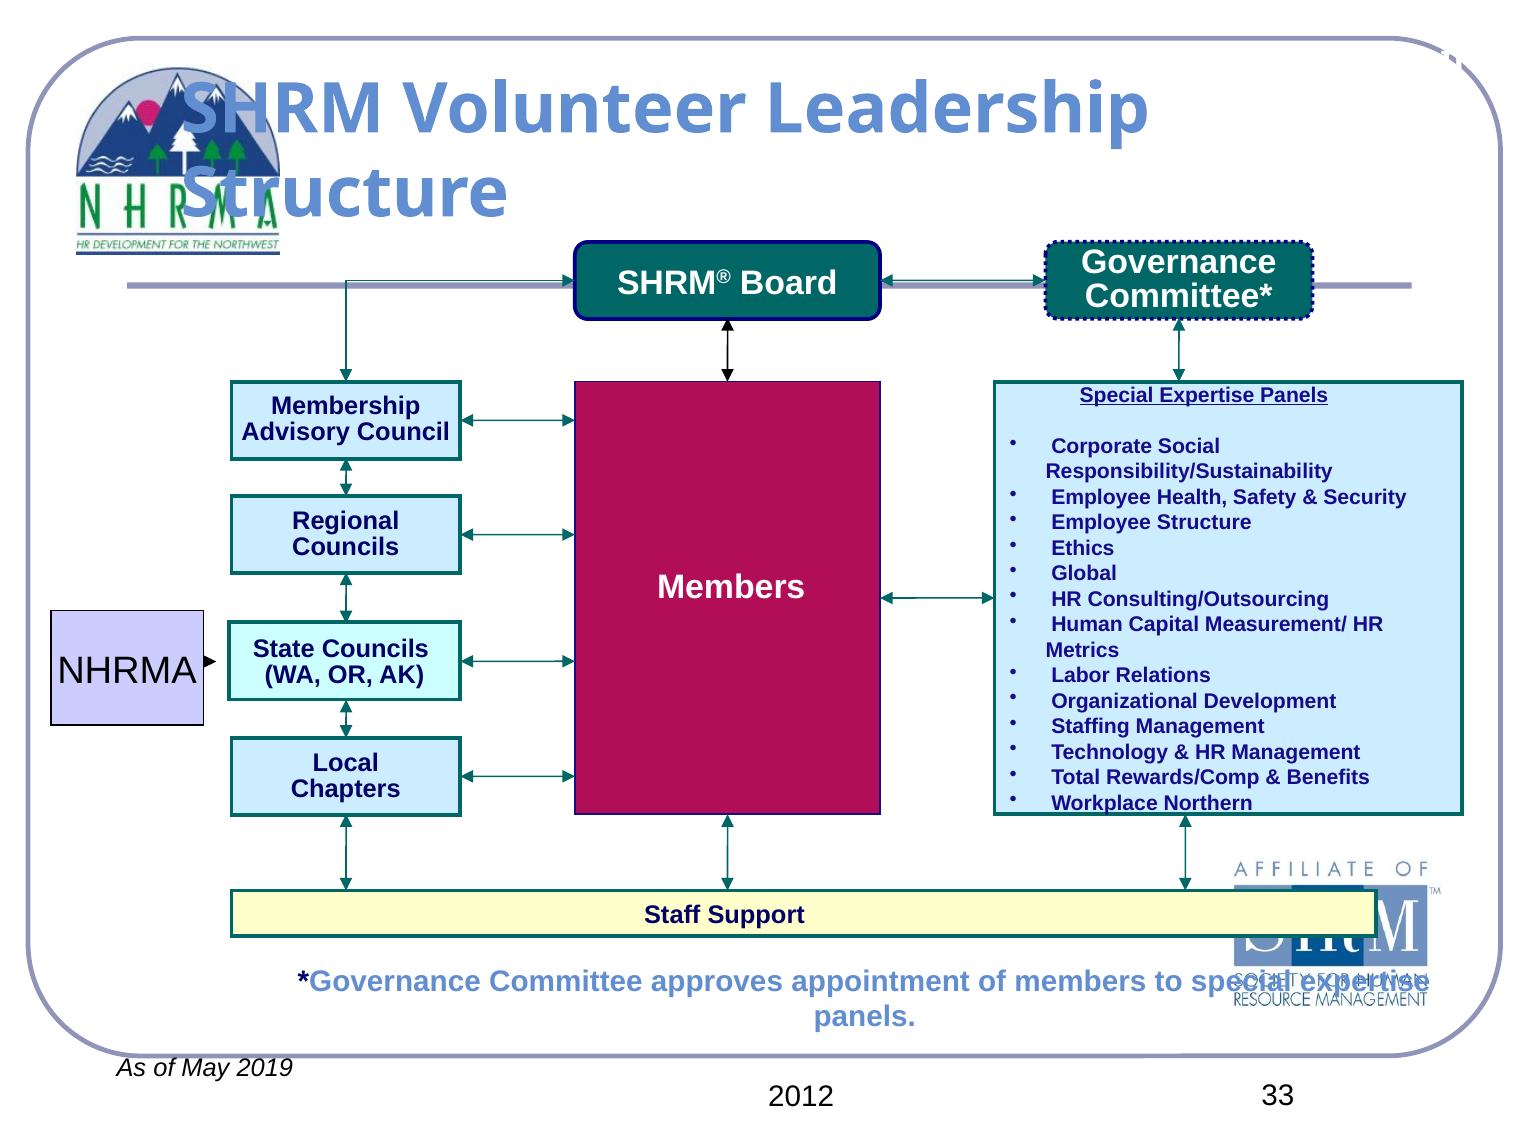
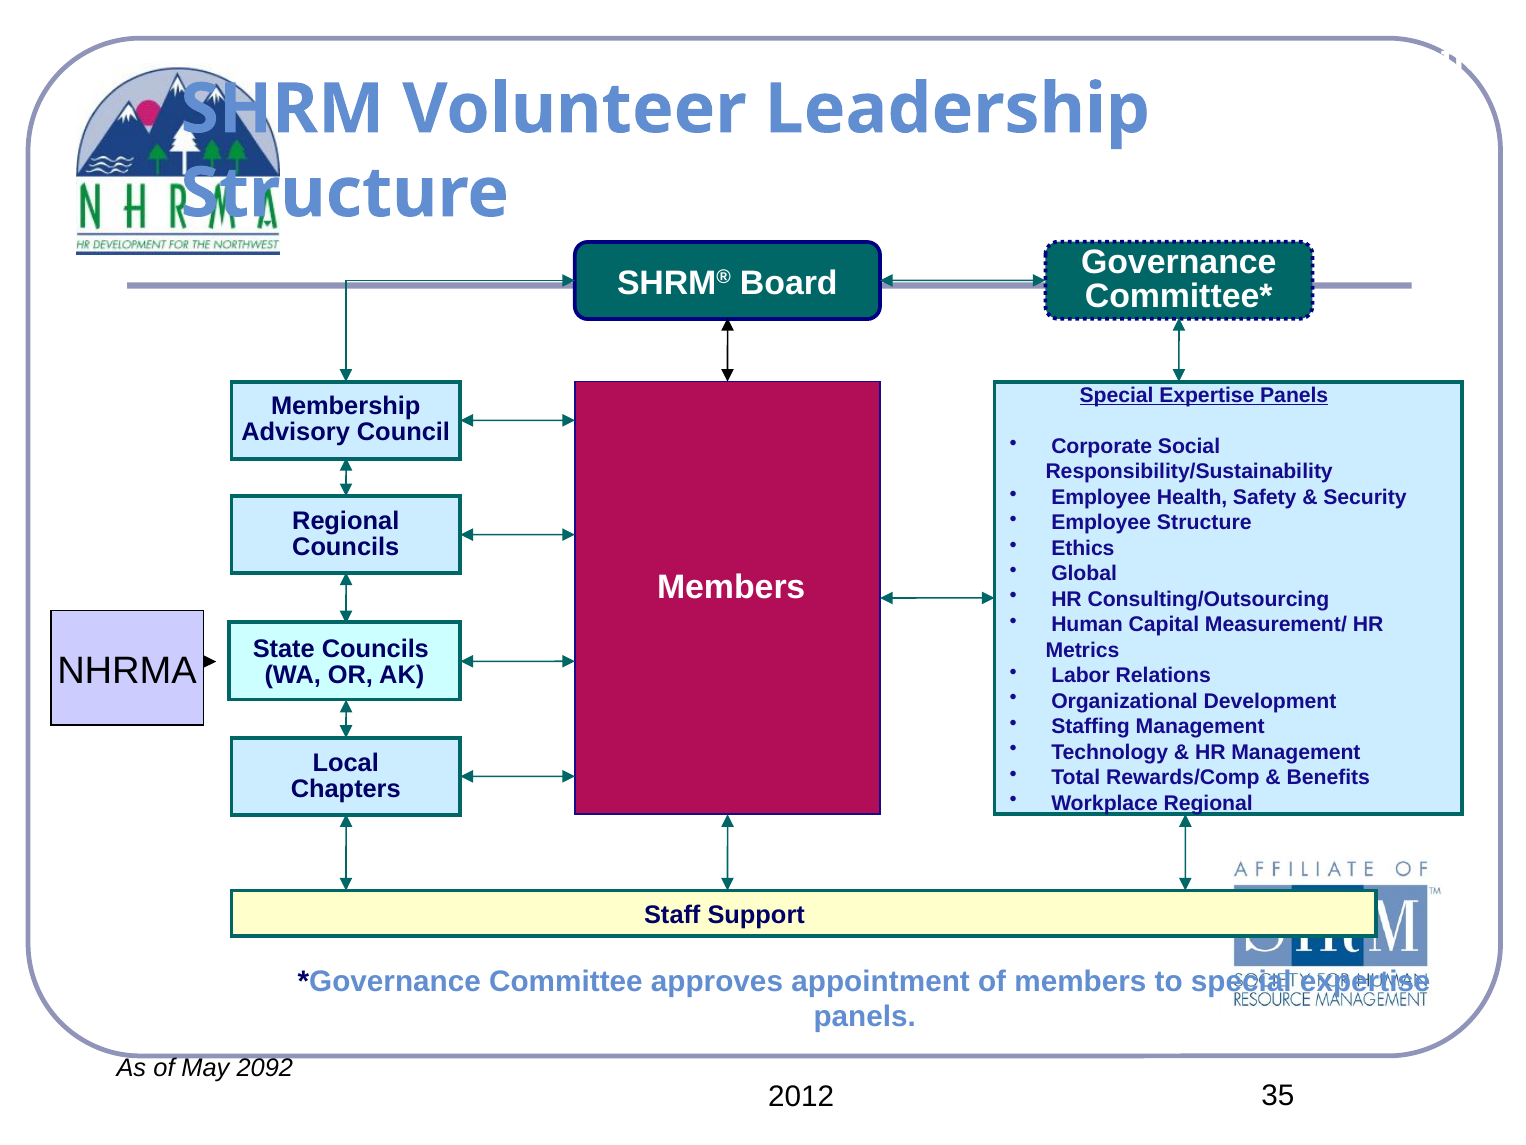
Workplace Northern: Northern -> Regional
2019: 2019 -> 2092
33: 33 -> 35
